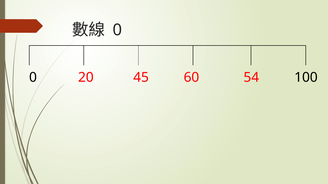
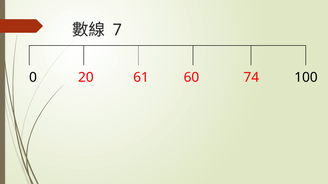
0 at (117, 30): 0 -> 7
45: 45 -> 61
54: 54 -> 74
